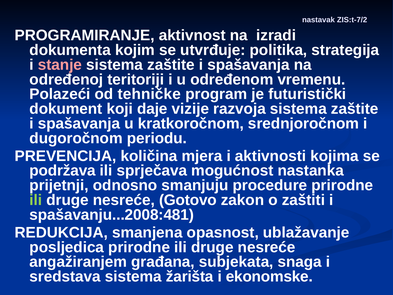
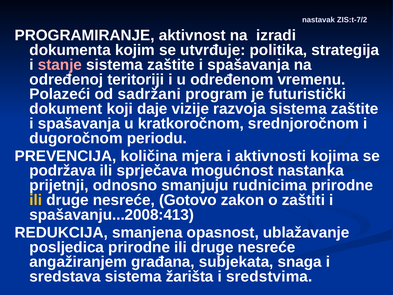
tehničke: tehničke -> sadržani
procedure: procedure -> rudnicima
ili at (36, 200) colour: light green -> yellow
spašavanju...2008:481: spašavanju...2008:481 -> spašavanju...2008:413
ekonomske: ekonomske -> sredstvima
